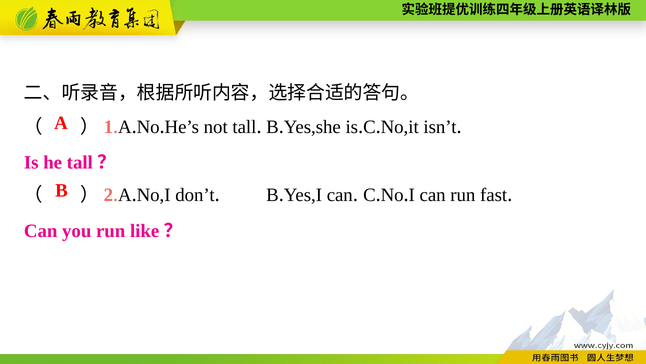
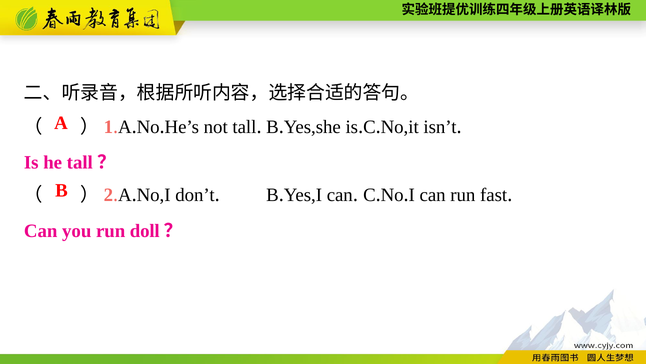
like: like -> doll
